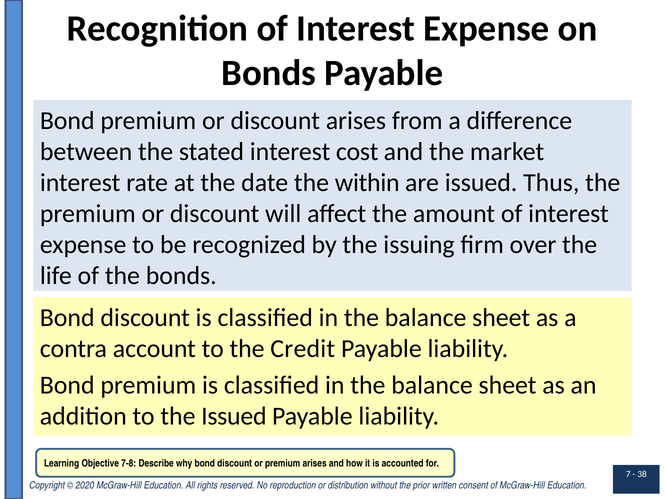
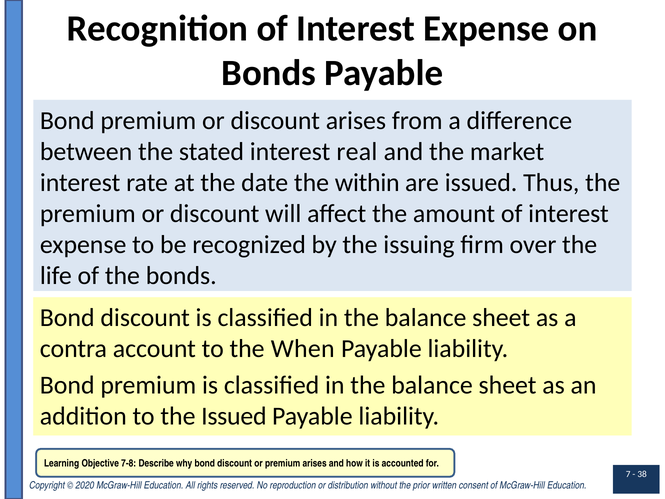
cost: cost -> real
Credit: Credit -> When
